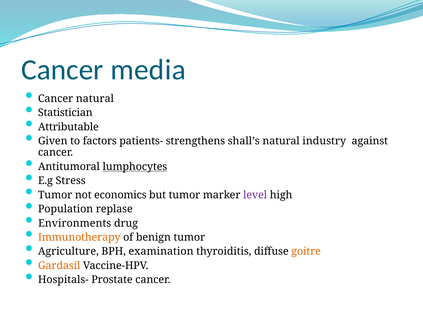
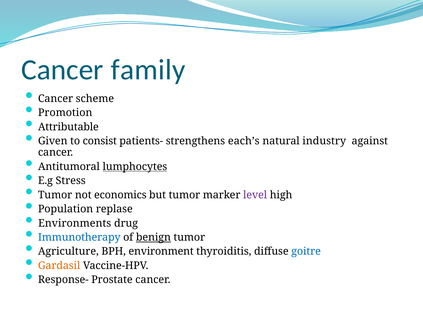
media: media -> family
Cancer natural: natural -> scheme
Statistician: Statistician -> Promotion
factors: factors -> consist
shall’s: shall’s -> each’s
Immunotherapy colour: orange -> blue
benign underline: none -> present
examination: examination -> environment
goitre colour: orange -> blue
Hospitals-: Hospitals- -> Response-
